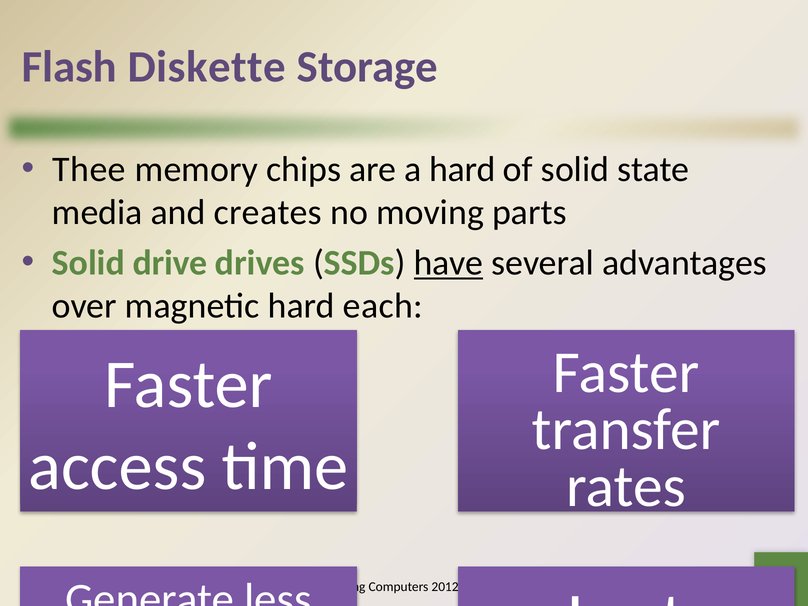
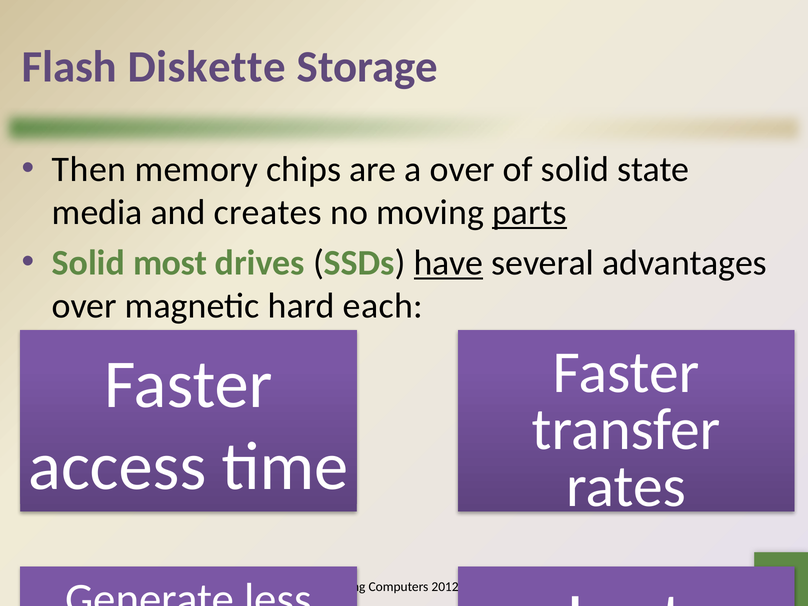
Thee: Thee -> Then
a hard: hard -> over
parts underline: none -> present
drive: drive -> most
